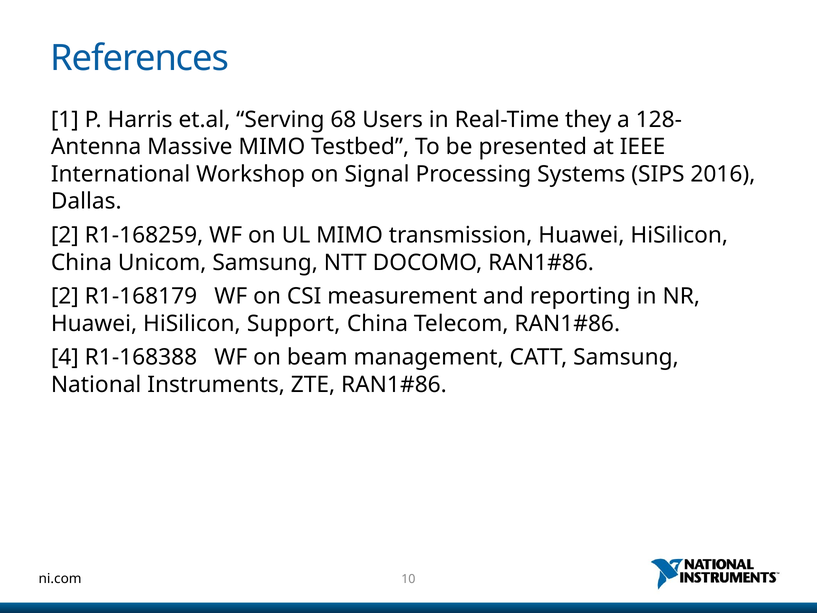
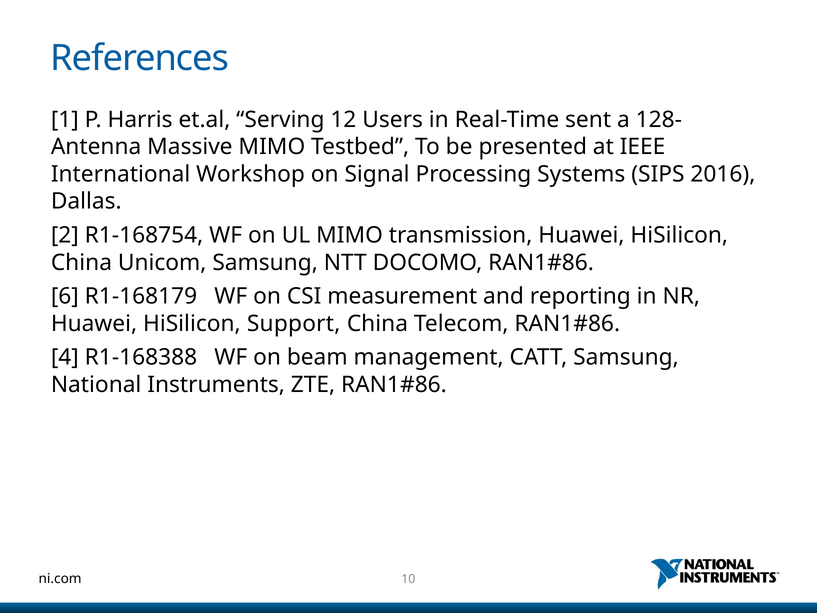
68: 68 -> 12
they: they -> sent
R1-168259: R1-168259 -> R1-168754
2 at (65, 296): 2 -> 6
